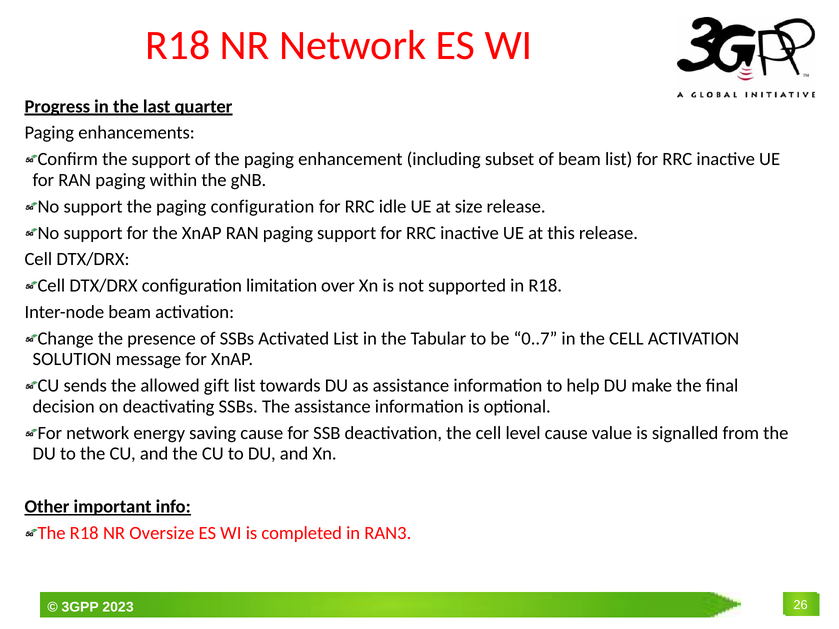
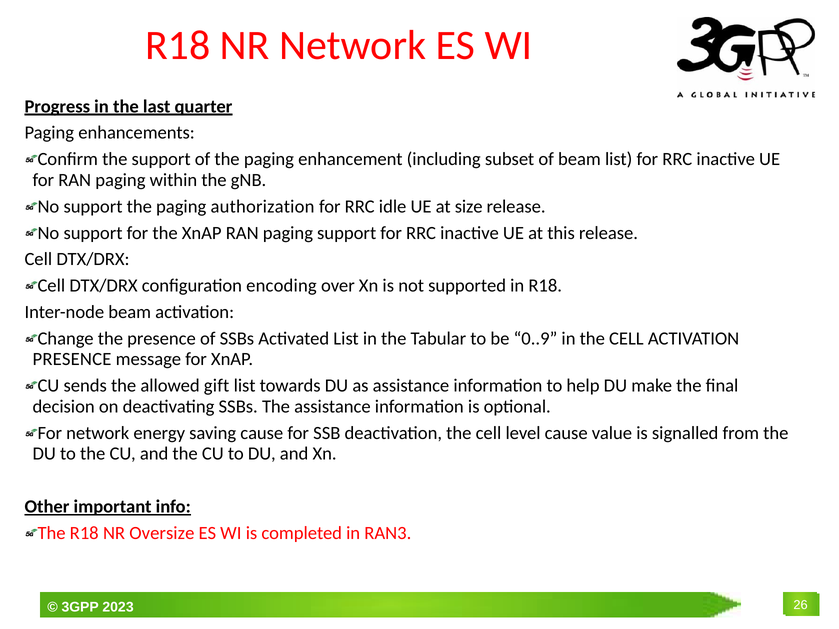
paging configuration: configuration -> authorization
limitation: limitation -> encoding
0..7: 0..7 -> 0..9
SOLUTION at (72, 359): SOLUTION -> PRESENCE
